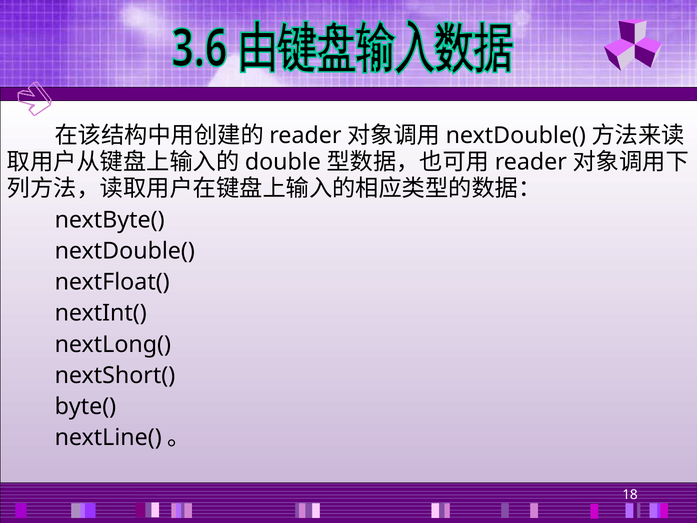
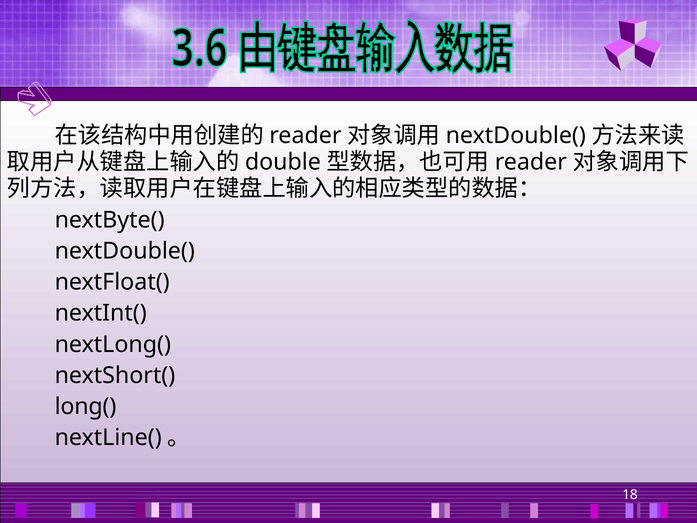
byte(: byte( -> long(
